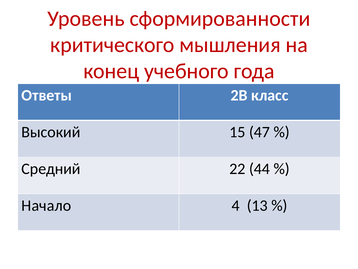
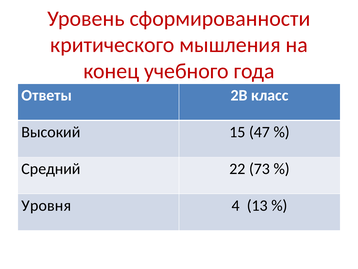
44: 44 -> 73
Начало: Начало -> Уровня
